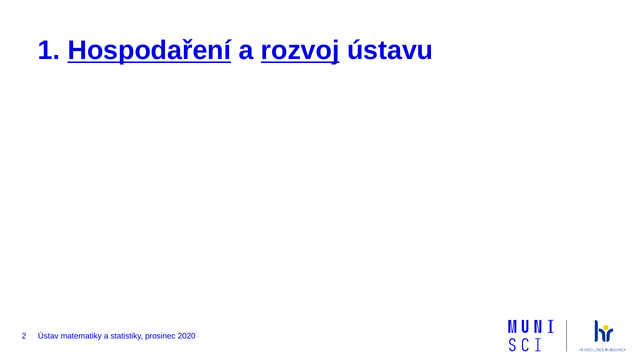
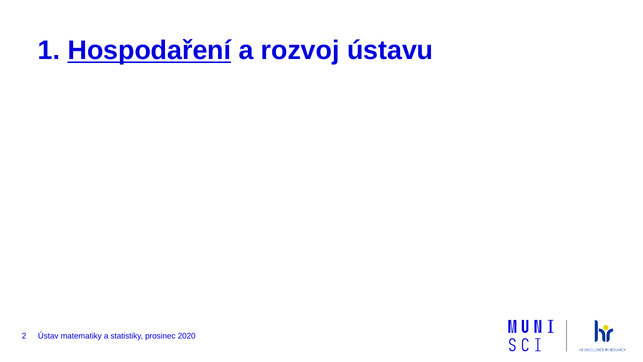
rozvoj underline: present -> none
